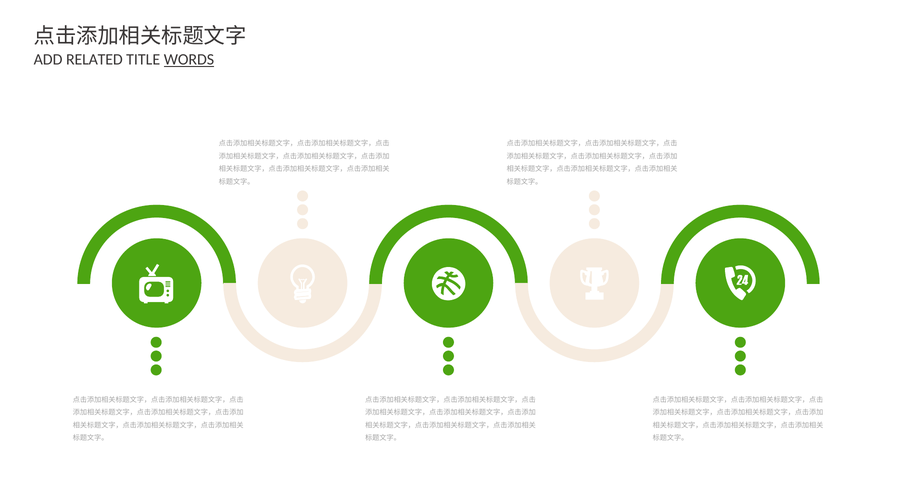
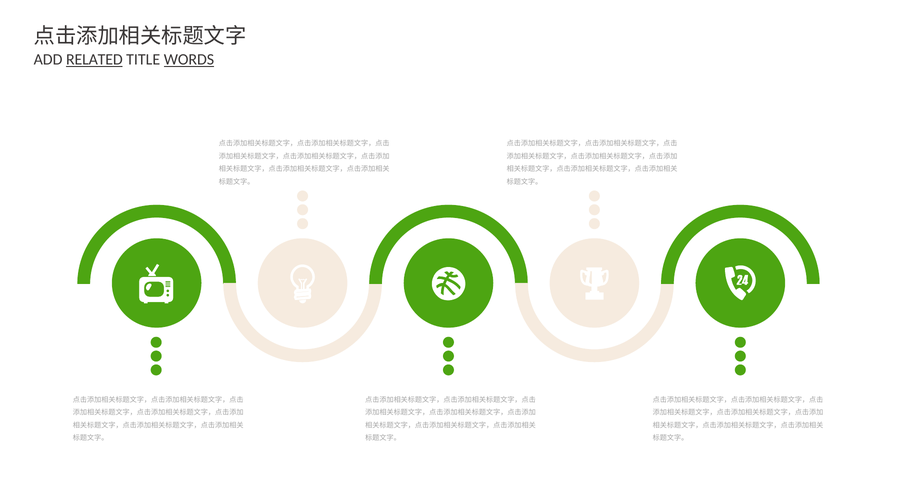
RELATED underline: none -> present
